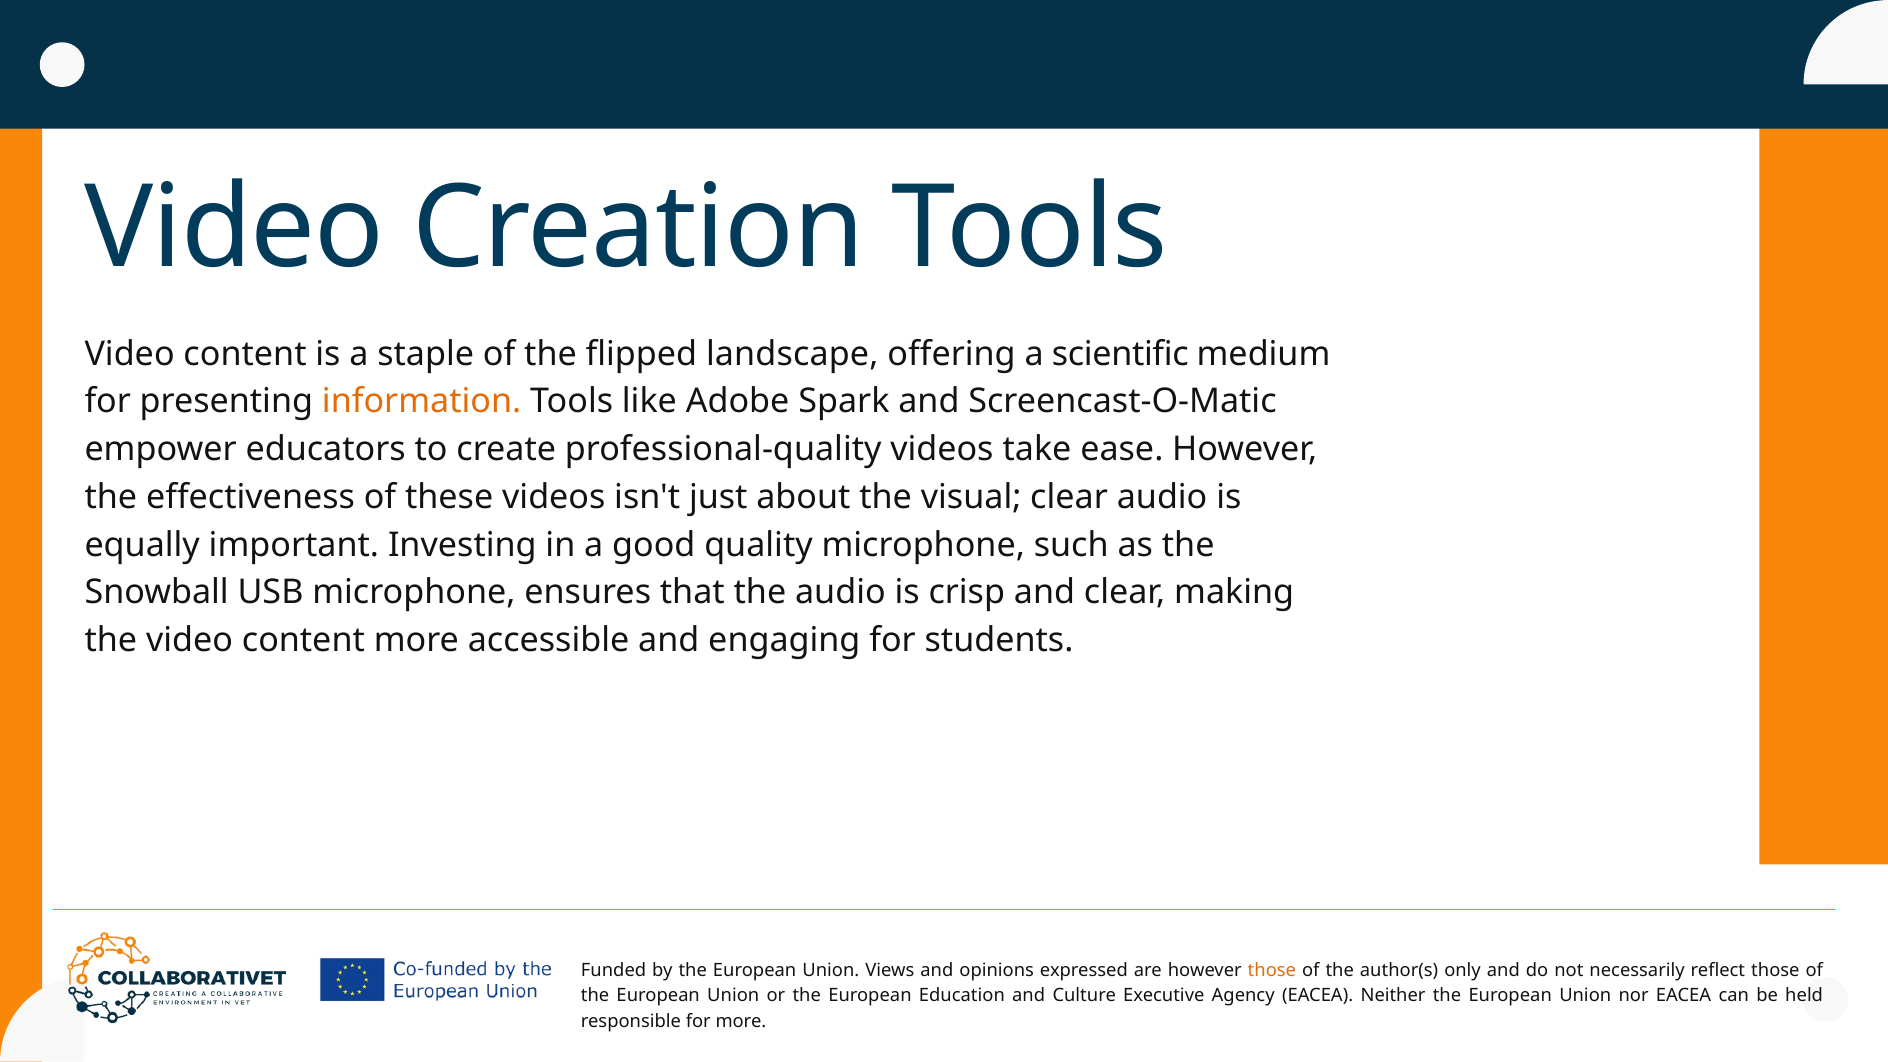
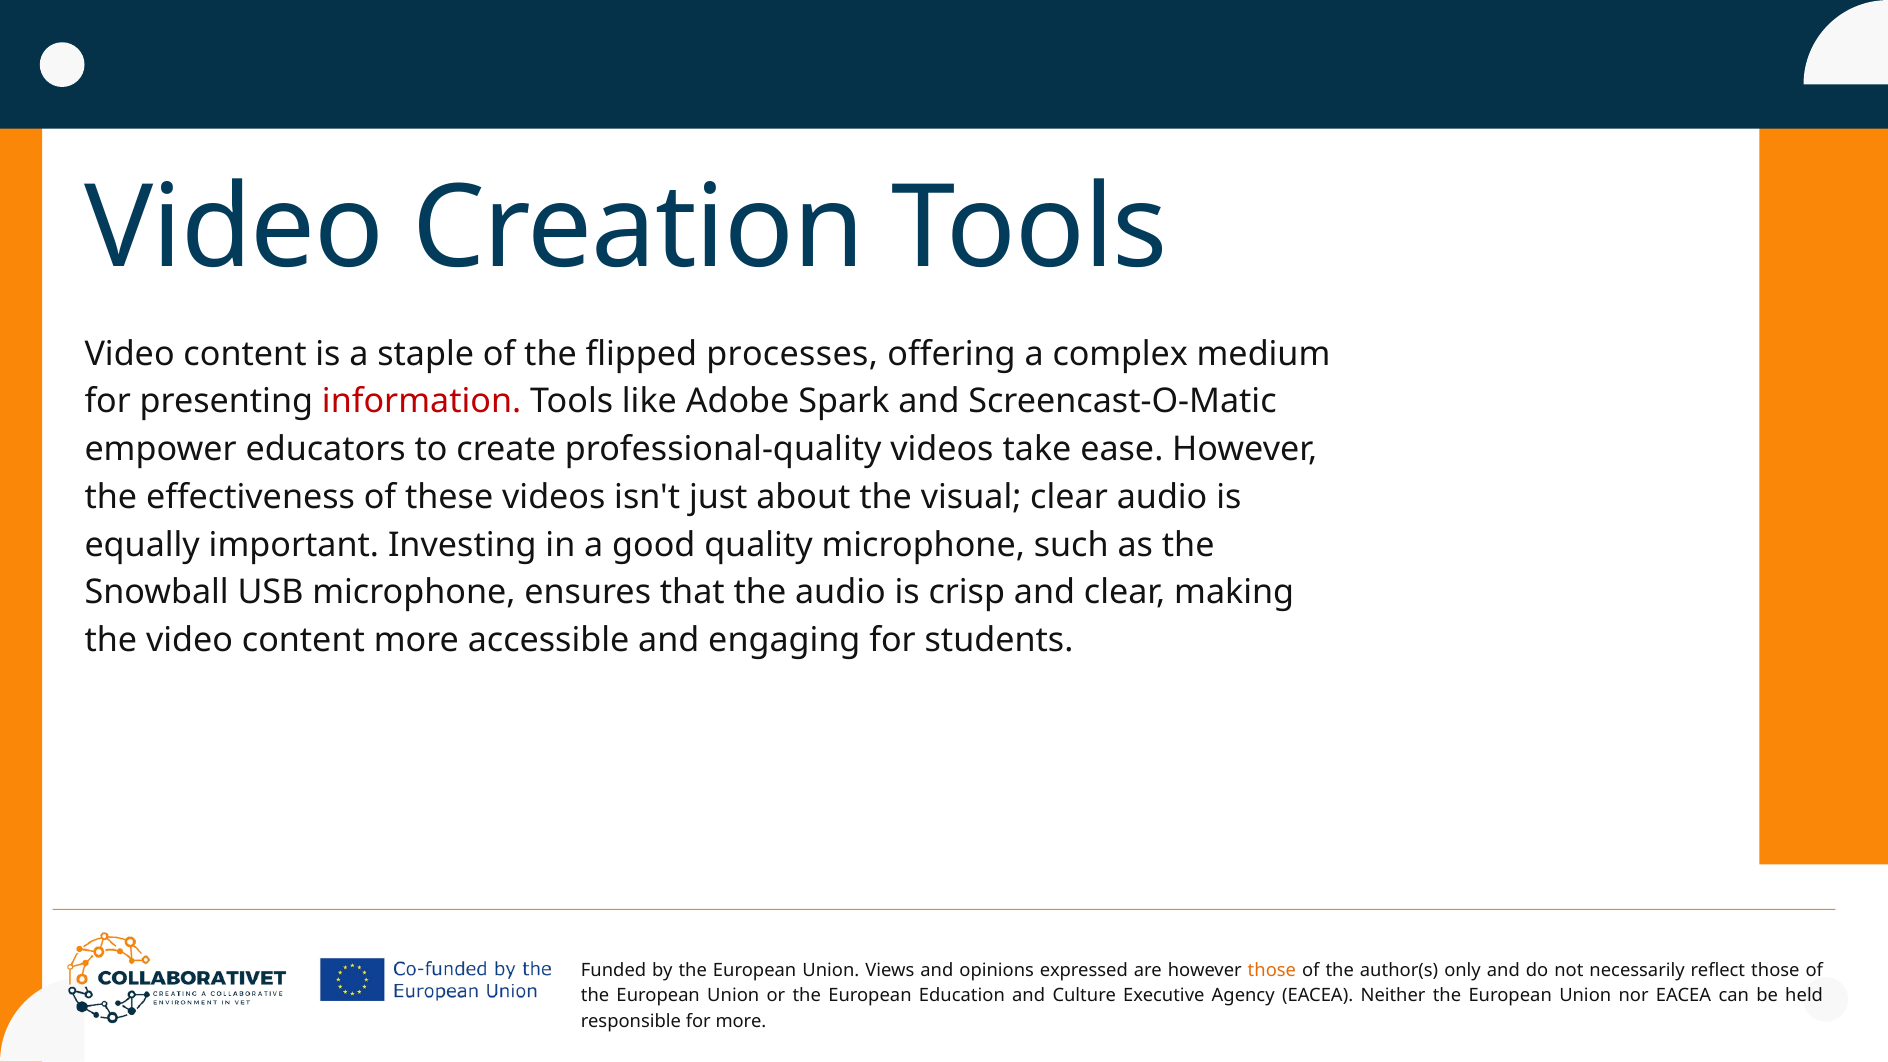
landscape: landscape -> processes
scientific: scientific -> complex
information colour: orange -> red
